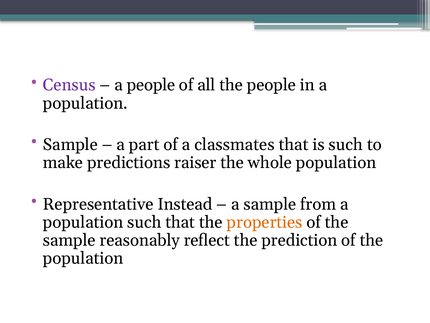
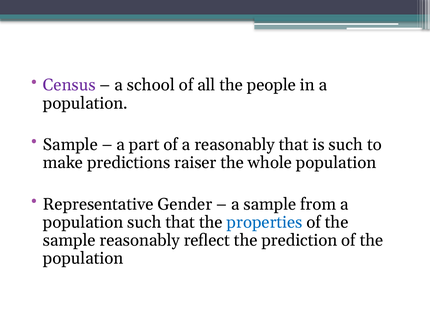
a people: people -> school
a classmates: classmates -> reasonably
Instead: Instead -> Gender
properties colour: orange -> blue
